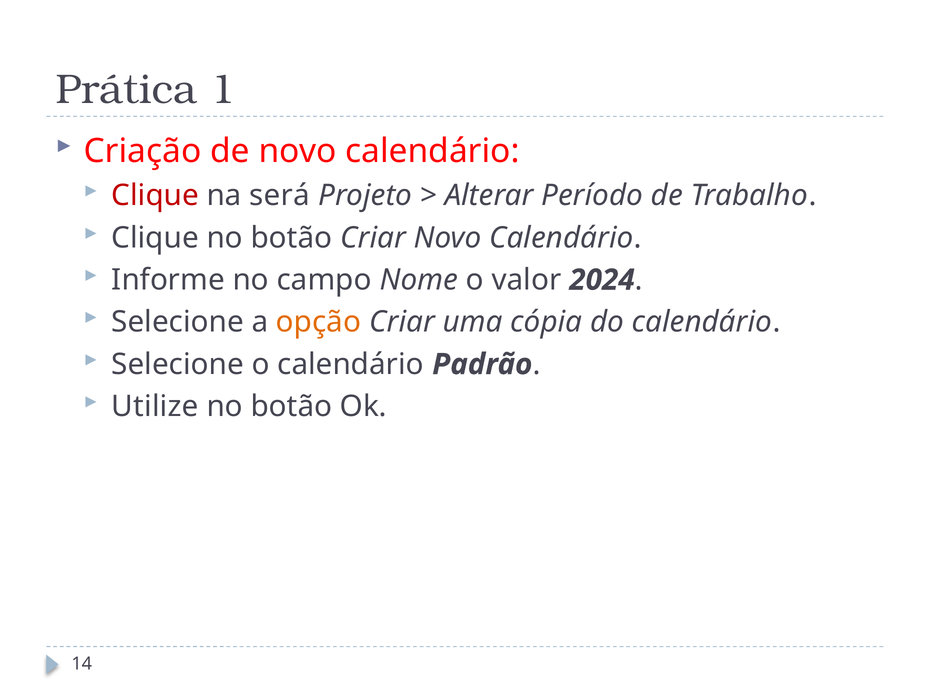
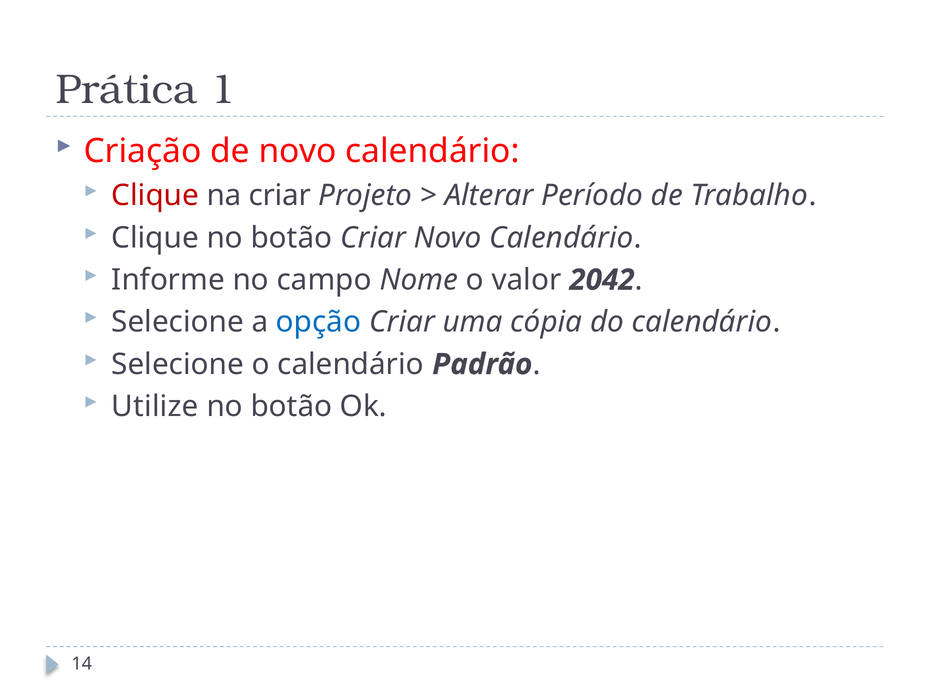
na será: será -> criar
2024: 2024 -> 2042
opção colour: orange -> blue
